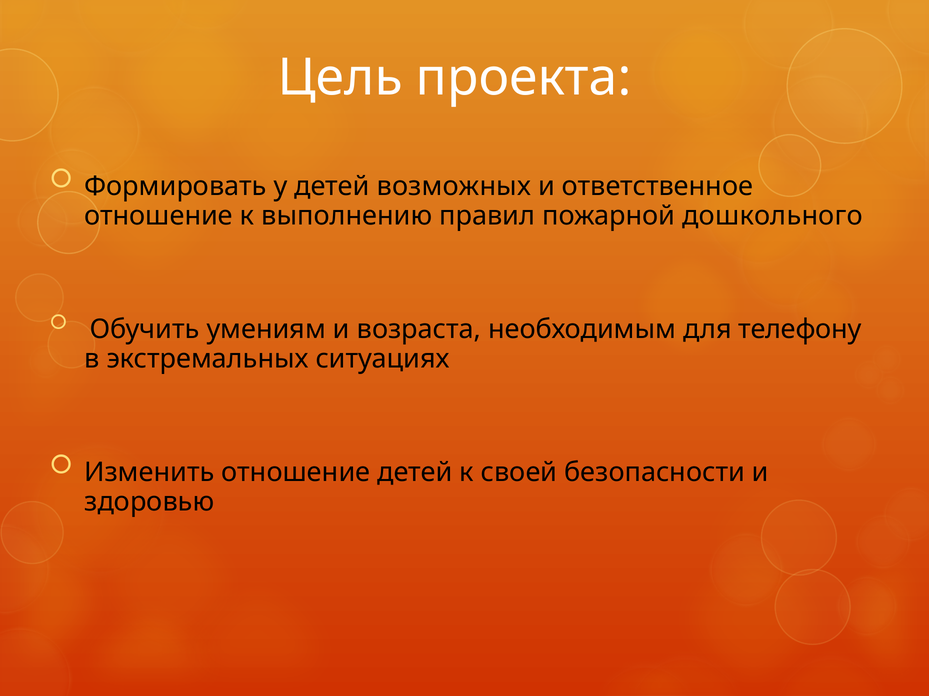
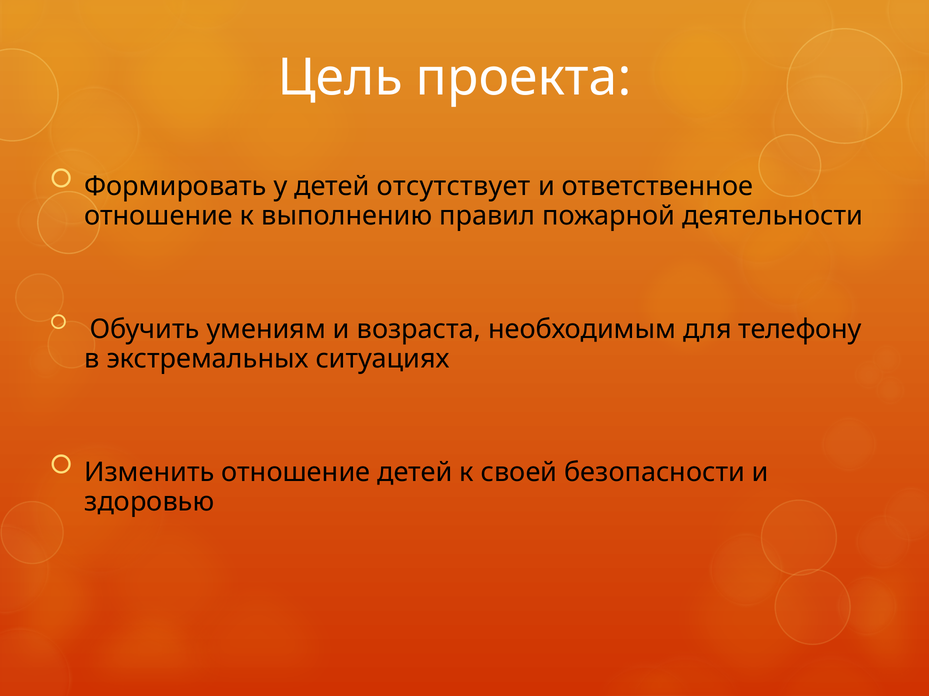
возможных: возможных -> отсутствует
дошкольного: дошкольного -> деятельности
